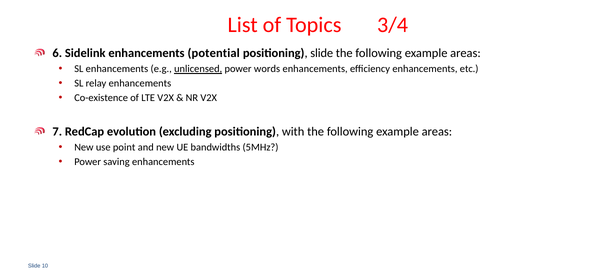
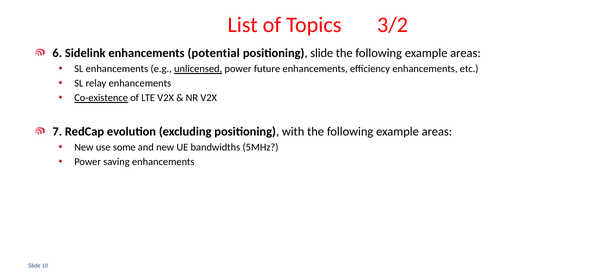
3/4: 3/4 -> 3/2
words: words -> future
Co-existence underline: none -> present
point: point -> some
